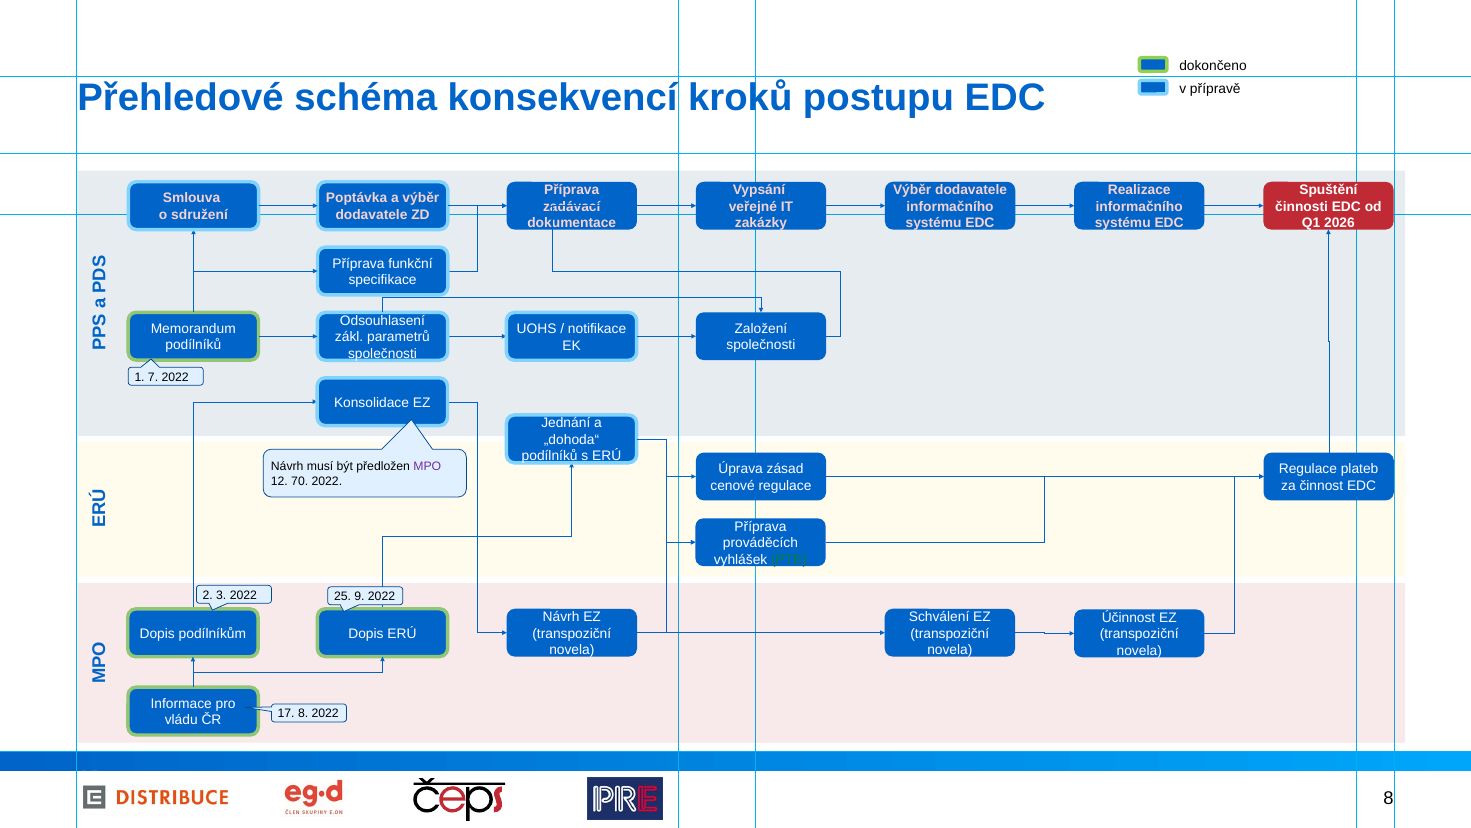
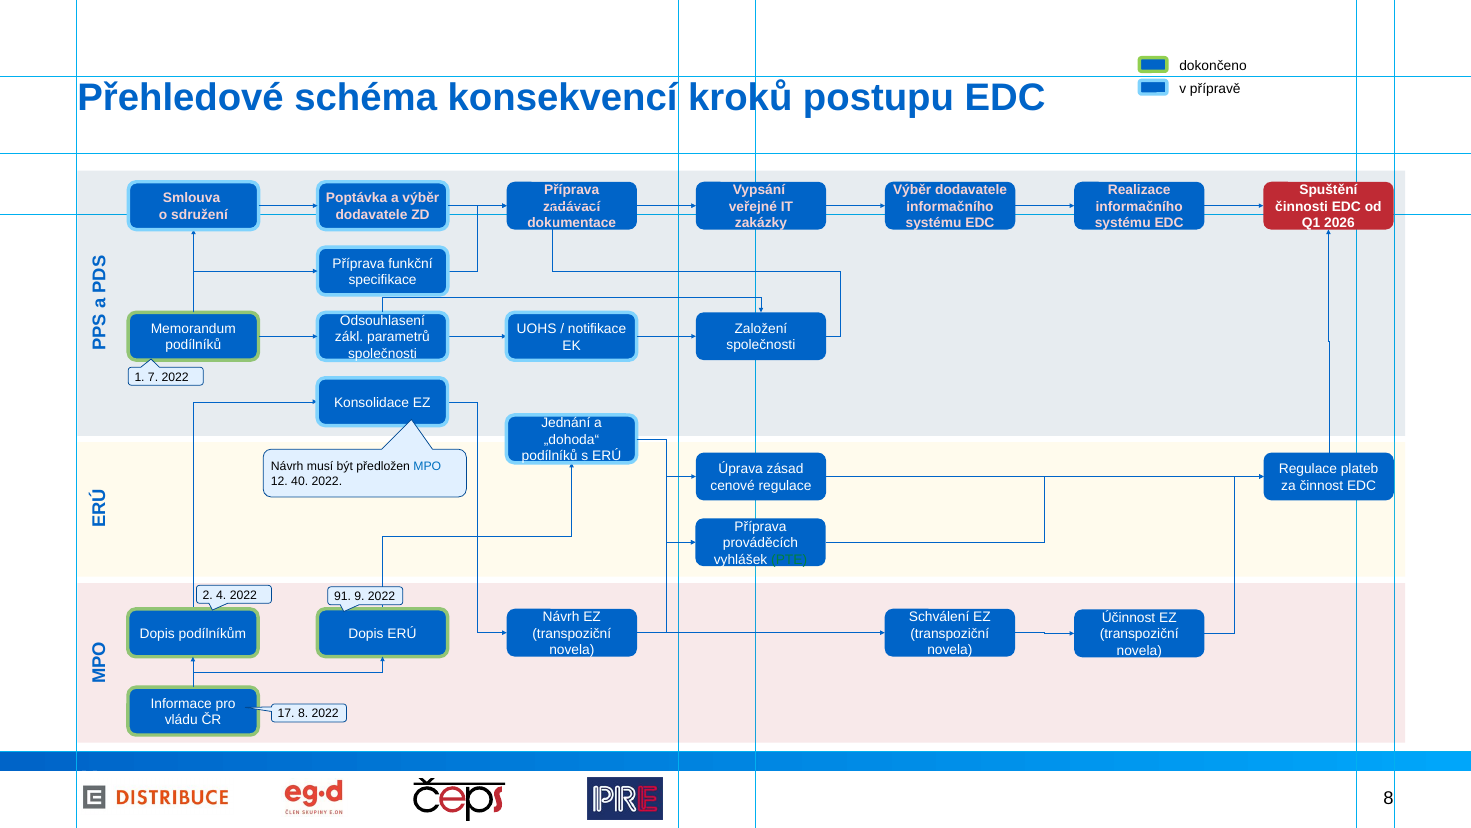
MPO colour: purple -> blue
70: 70 -> 40
3: 3 -> 4
25: 25 -> 91
